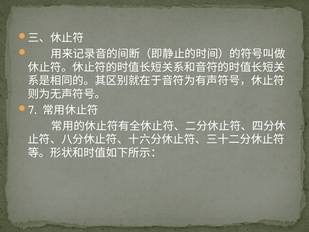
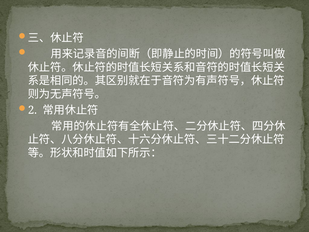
7: 7 -> 2
